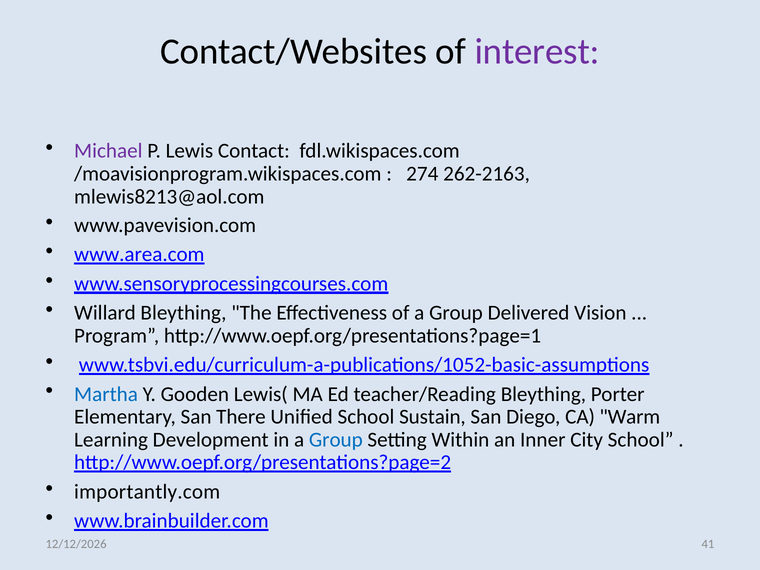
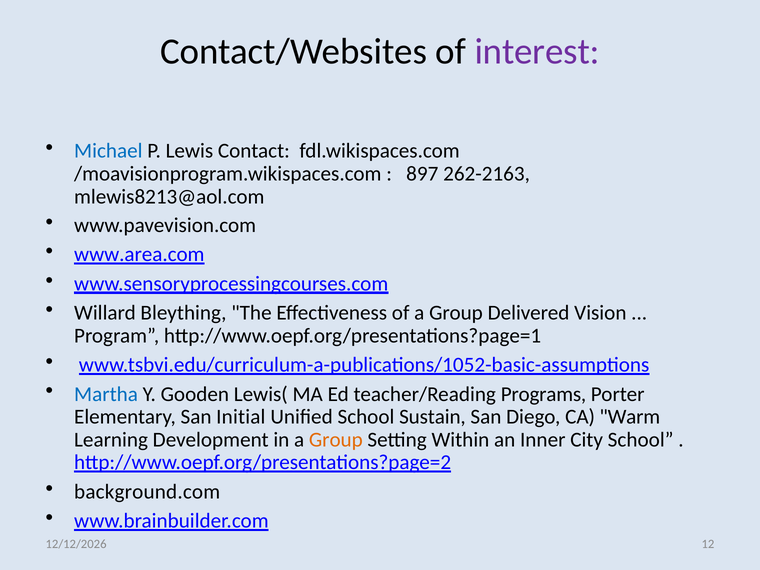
Michael colour: purple -> blue
274: 274 -> 897
teacher/Reading Bleything: Bleything -> Programs
There: There -> Initial
Group at (336, 440) colour: blue -> orange
importantly.com: importantly.com -> background.com
41: 41 -> 12
